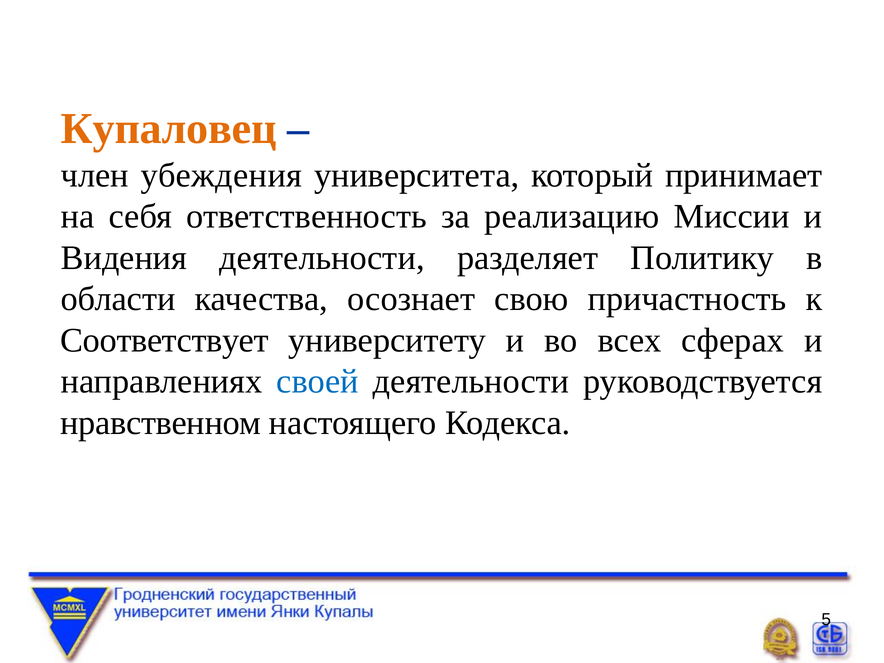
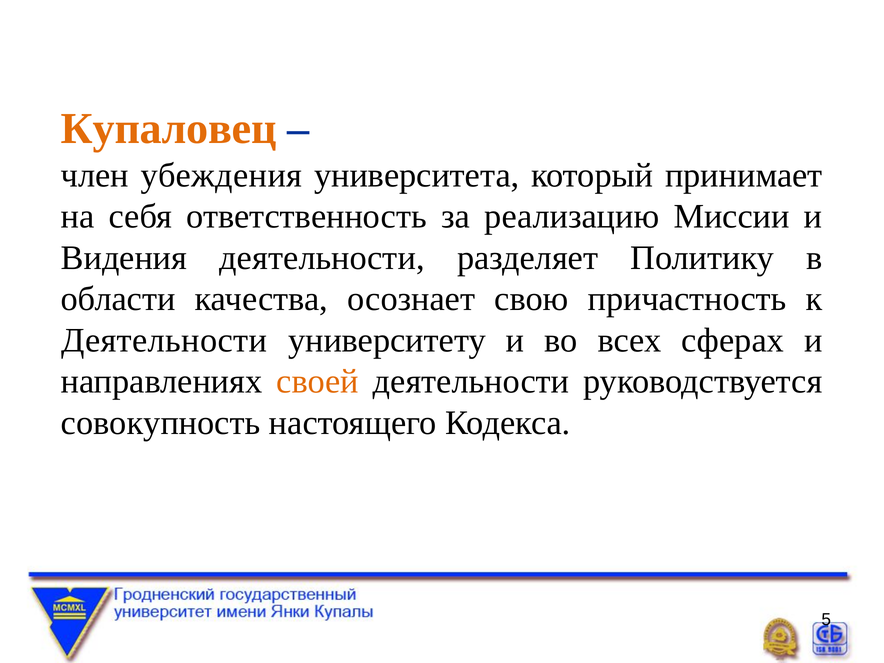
Соответствует at (165, 340): Соответствует -> Деятельности
своей colour: blue -> orange
нравственном: нравственном -> совокупность
